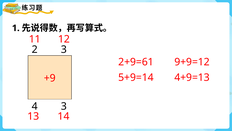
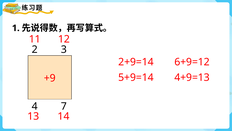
2+9=61: 2+9=61 -> 2+9=14
9+9=12: 9+9=12 -> 6+9=12
4 3: 3 -> 7
